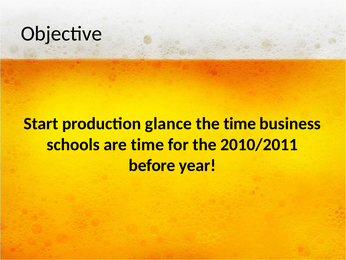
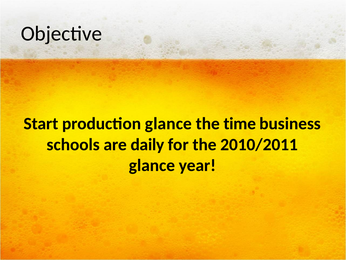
are time: time -> daily
before at (152, 165): before -> glance
